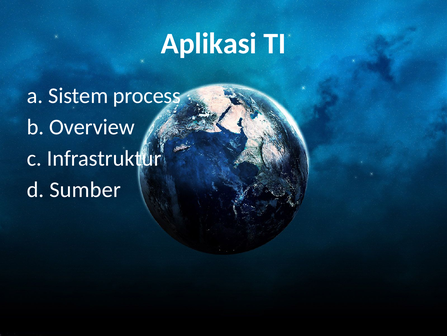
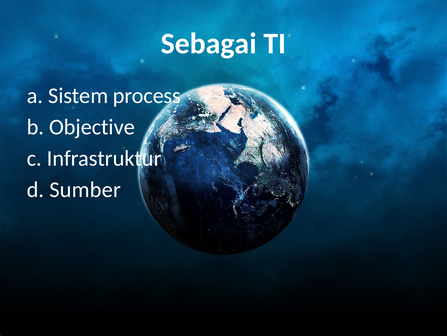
Aplikasi: Aplikasi -> Sebagai
Overview: Overview -> Objective
